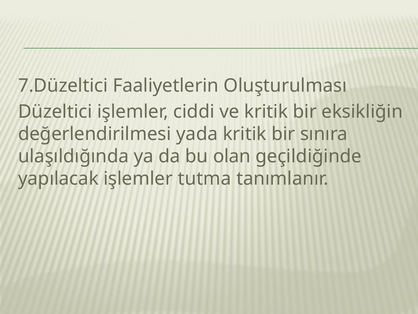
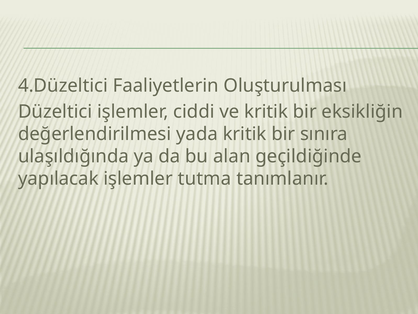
7.Düzeltici: 7.Düzeltici -> 4.Düzeltici
olan: olan -> alan
